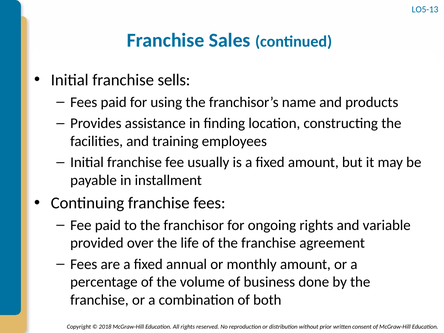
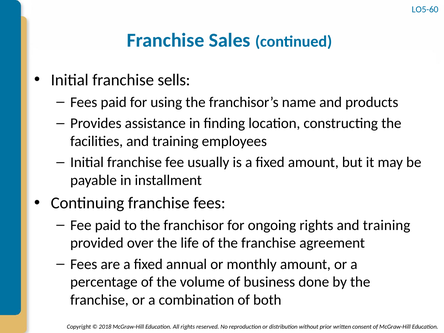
LO5-13: LO5-13 -> LO5-60
rights and variable: variable -> training
